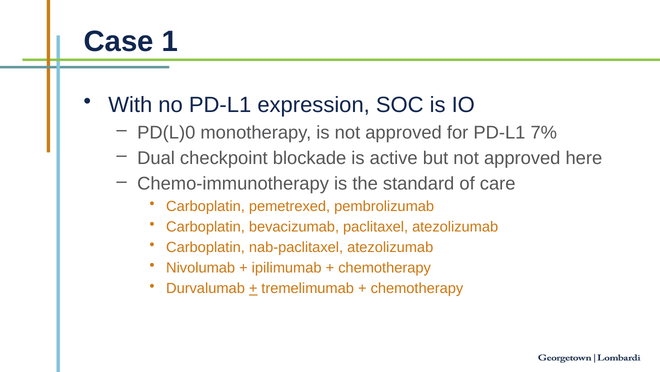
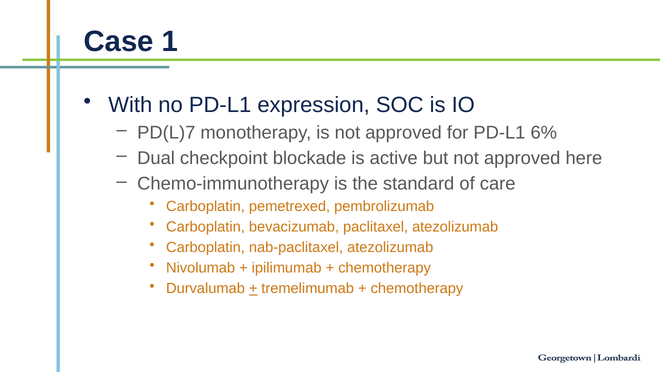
PD(L)0: PD(L)0 -> PD(L)7
7%: 7% -> 6%
